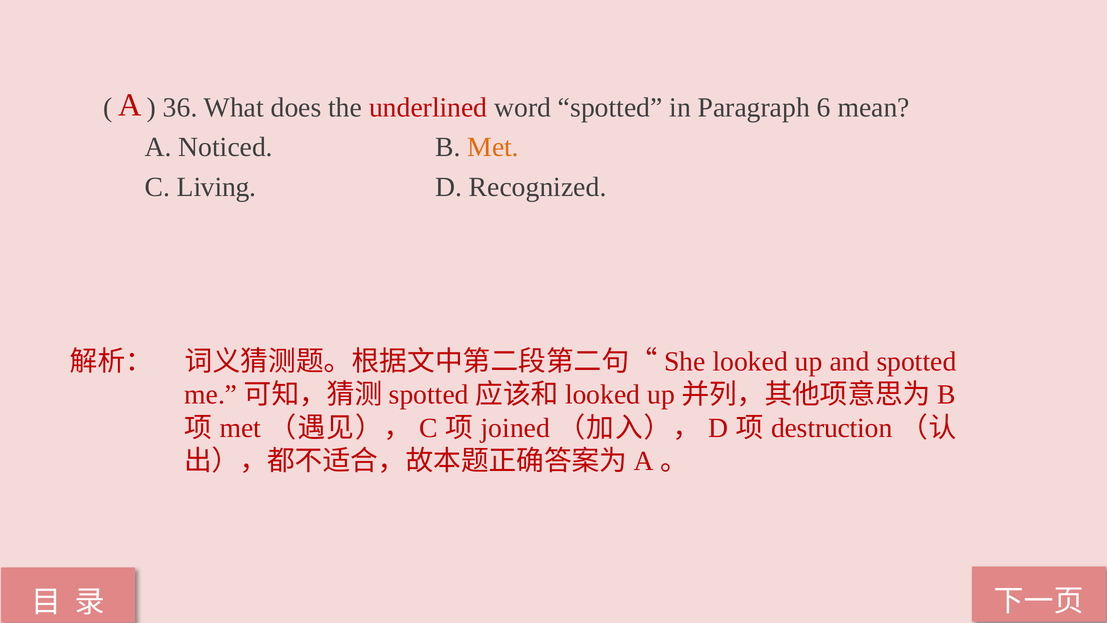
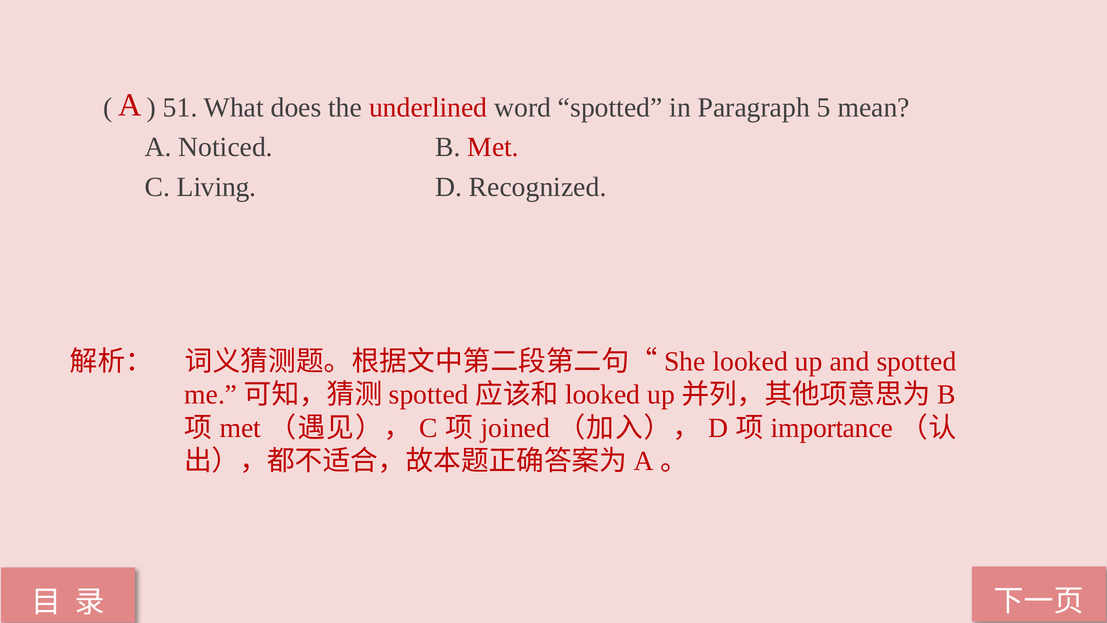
36: 36 -> 51
6: 6 -> 5
Met at (493, 147) colour: orange -> red
destruction: destruction -> importance
